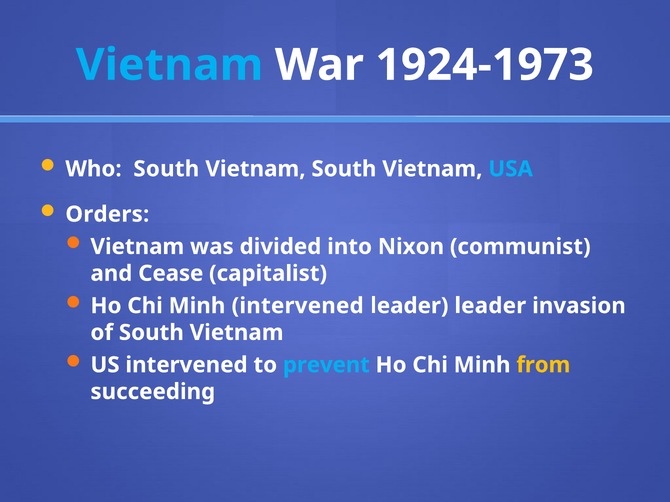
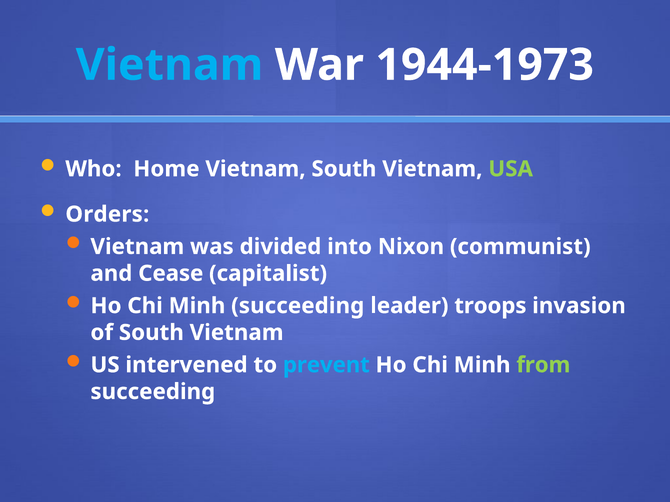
1924-1973: 1924-1973 -> 1944-1973
Who South: South -> Home
USA colour: light blue -> light green
Minh intervened: intervened -> succeeding
leader leader: leader -> troops
from colour: yellow -> light green
